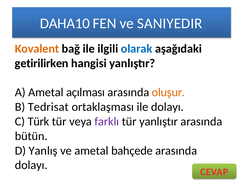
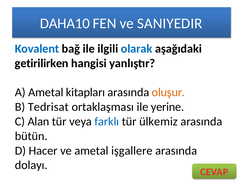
Kovalent colour: orange -> blue
açılması: açılması -> kitapları
ile dolayı: dolayı -> yerine
Türk: Türk -> Alan
farklı colour: purple -> blue
tür yanlıştır: yanlıştır -> ülkemiz
Yanlış: Yanlış -> Hacer
bahçede: bahçede -> işgallere
